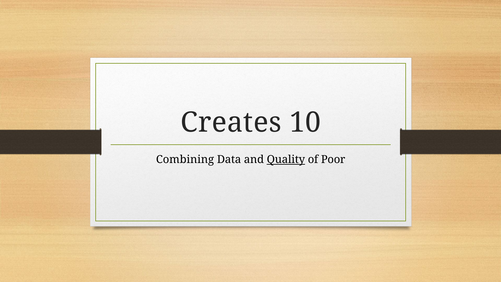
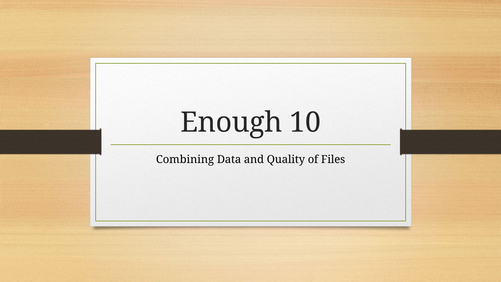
Creates: Creates -> Enough
Quality underline: present -> none
Poor: Poor -> Files
